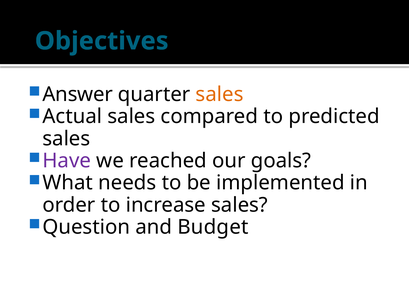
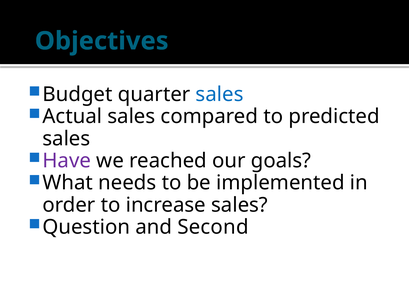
Answer: Answer -> Budget
sales at (220, 94) colour: orange -> blue
Budget: Budget -> Second
